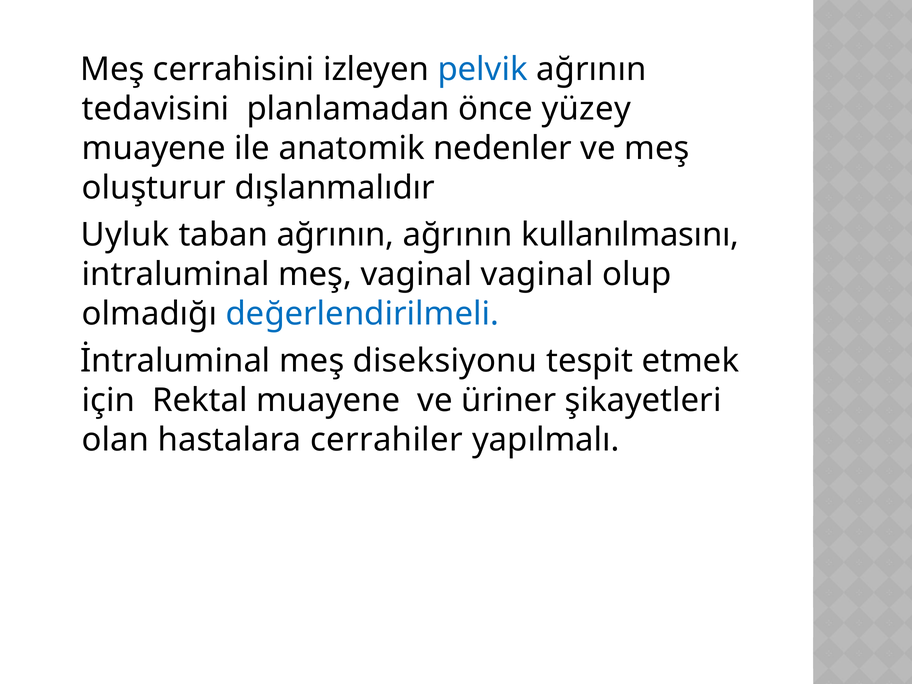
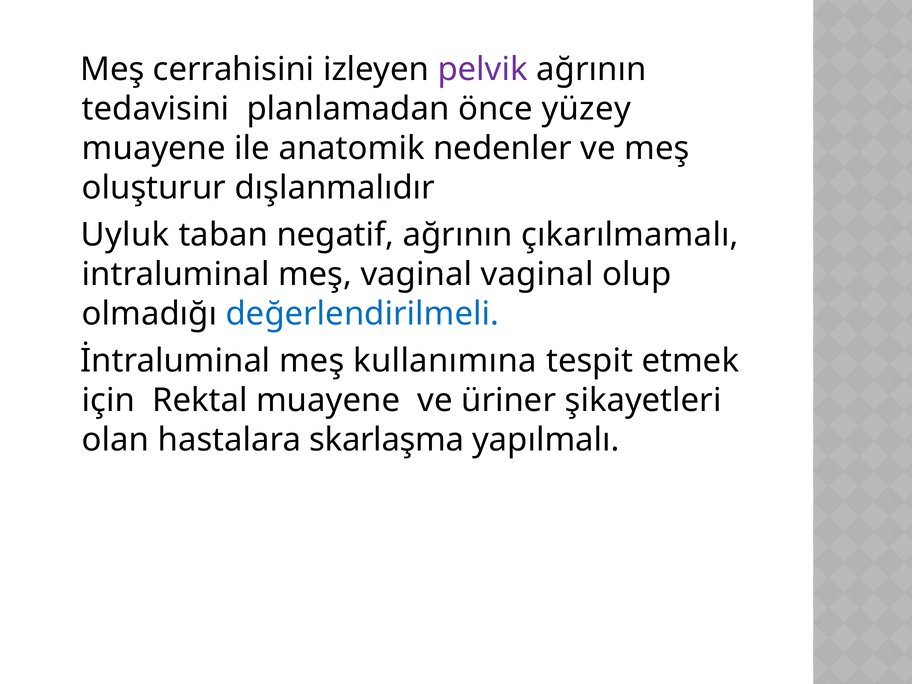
pelvik colour: blue -> purple
taban ağrının: ağrının -> negatif
kullanılmasını: kullanılmasını -> çıkarılmamalı
diseksiyonu: diseksiyonu -> kullanımına
cerrahiler: cerrahiler -> skarlaşma
